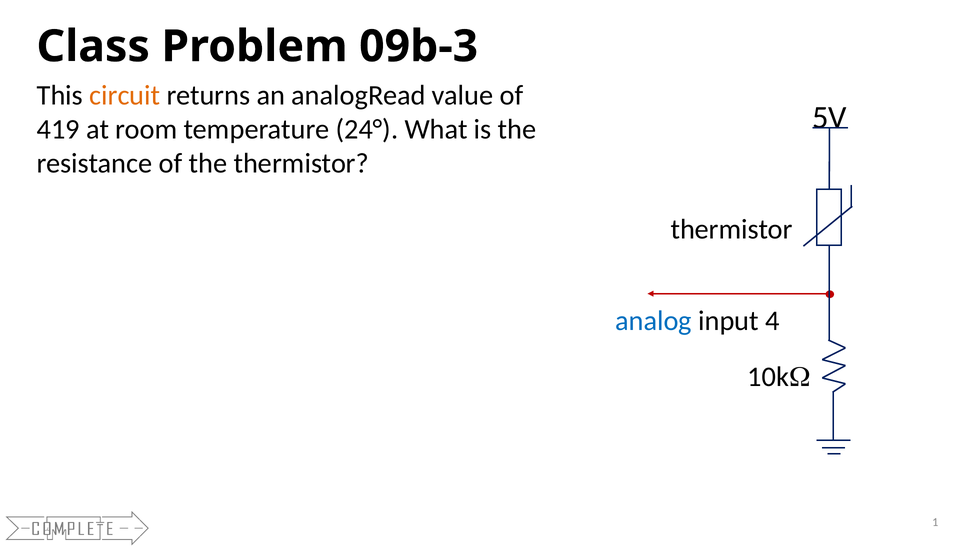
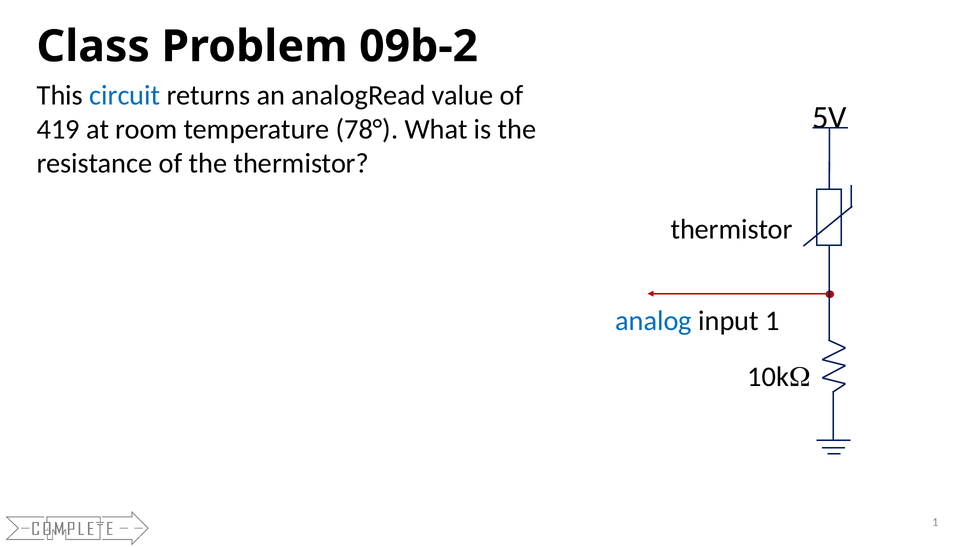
09b-3: 09b-3 -> 09b-2
circuit colour: orange -> blue
24°: 24° -> 78°
input 4: 4 -> 1
